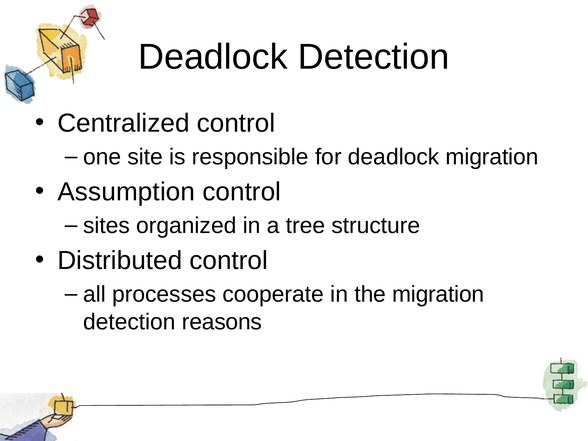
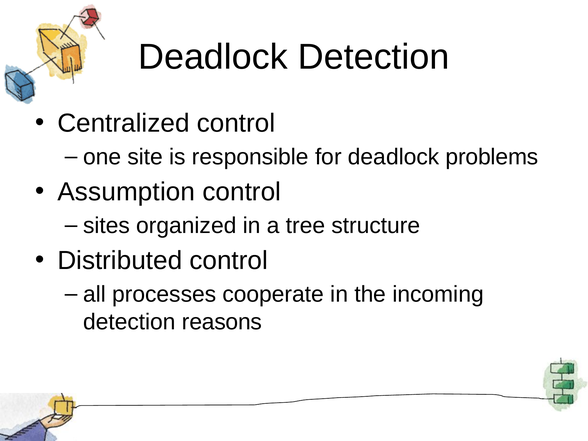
deadlock migration: migration -> problems
the migration: migration -> incoming
